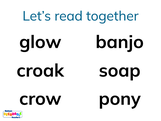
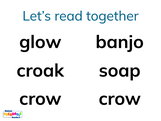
pony at (120, 99): pony -> crow
